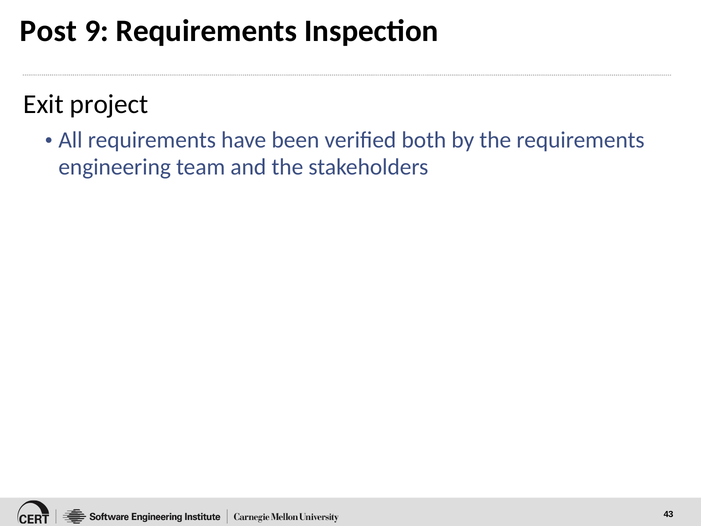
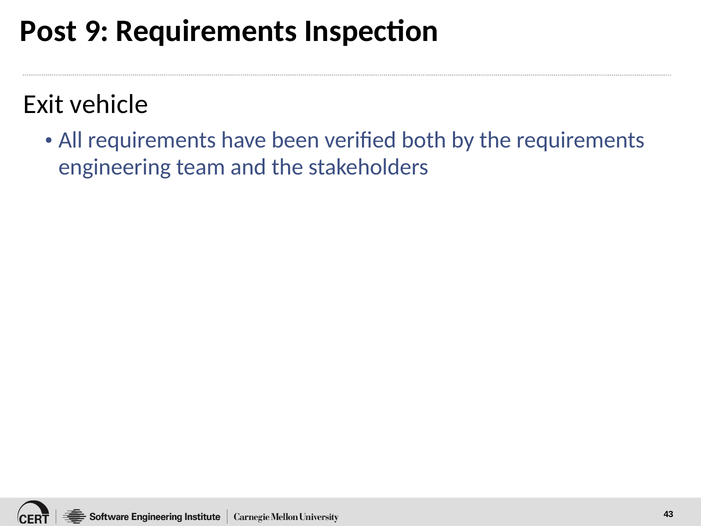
project: project -> vehicle
